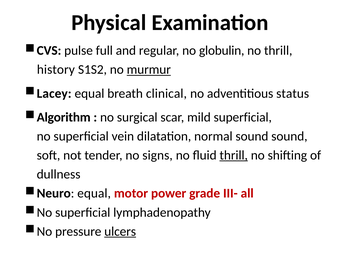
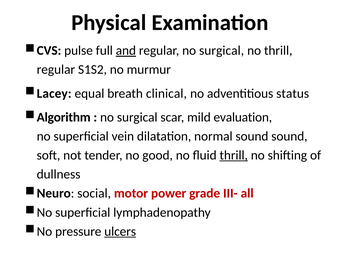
and underline: none -> present
regular no globulin: globulin -> surgical
history at (56, 70): history -> regular
murmur underline: present -> none
mild superficial: superficial -> evaluation
signs: signs -> good
Neuro equal: equal -> social
